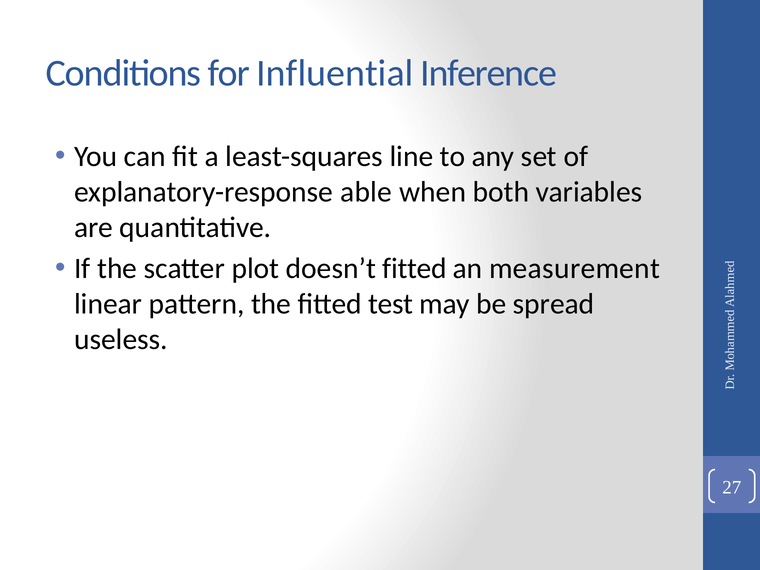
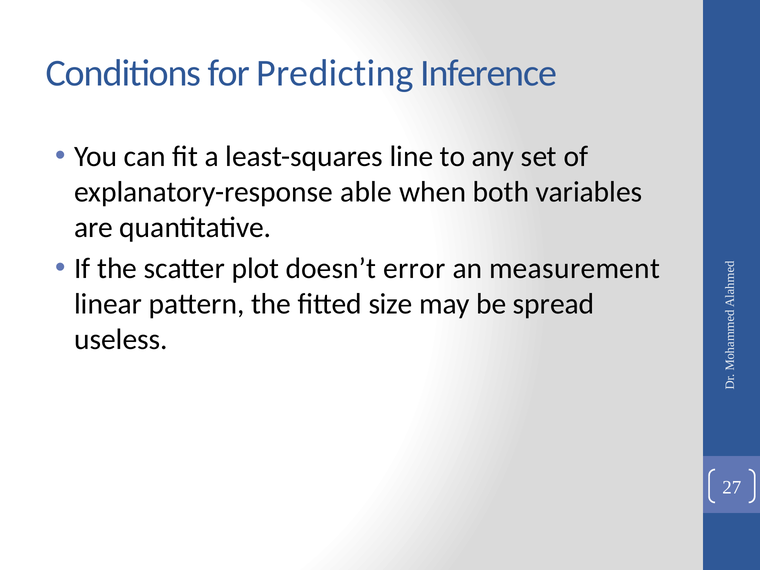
Influential: Influential -> Predicting
doesn’t fitted: fitted -> error
test: test -> size
